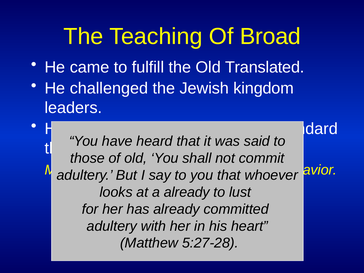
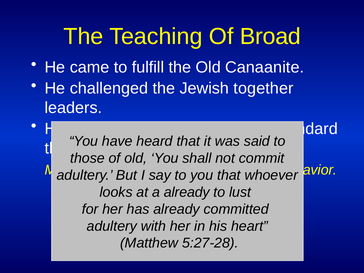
Translated: Translated -> Canaanite
kingdom: kingdom -> together
